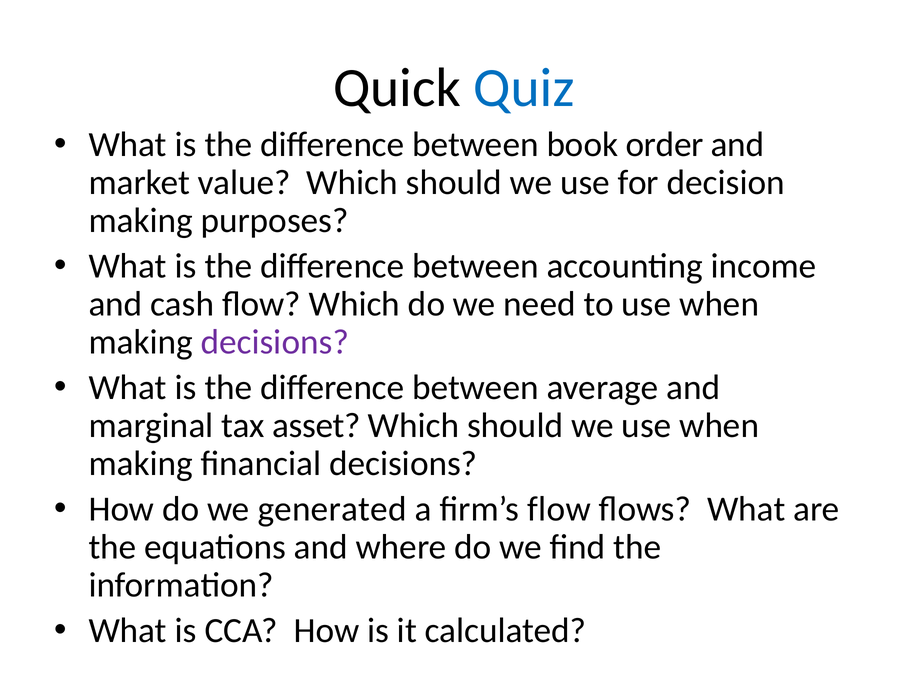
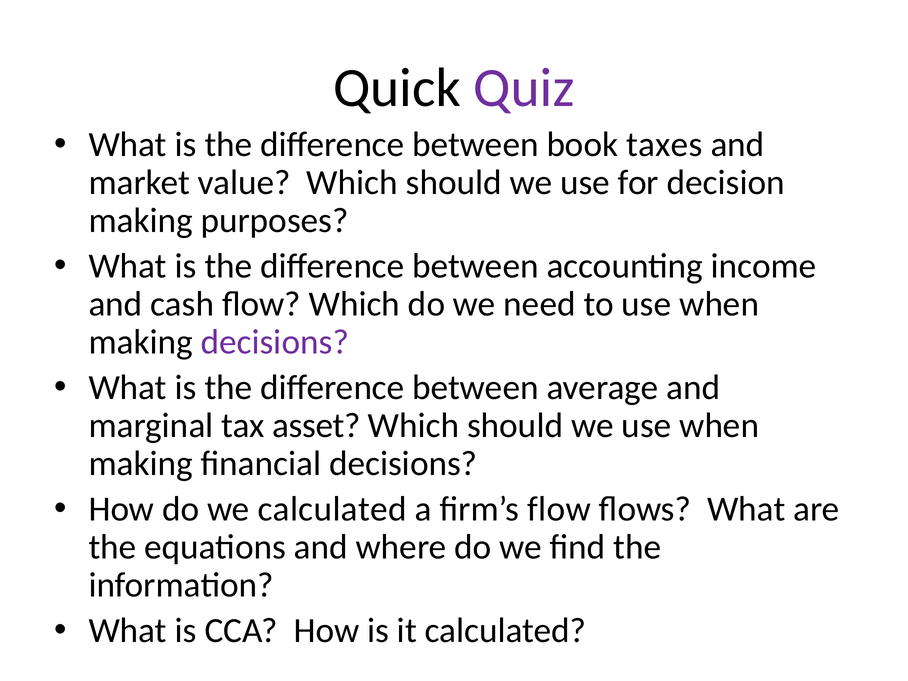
Quiz colour: blue -> purple
order: order -> taxes
we generated: generated -> calculated
